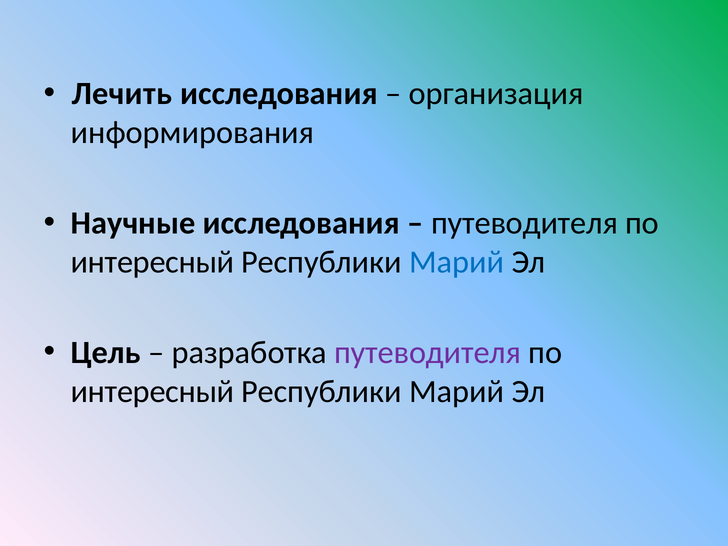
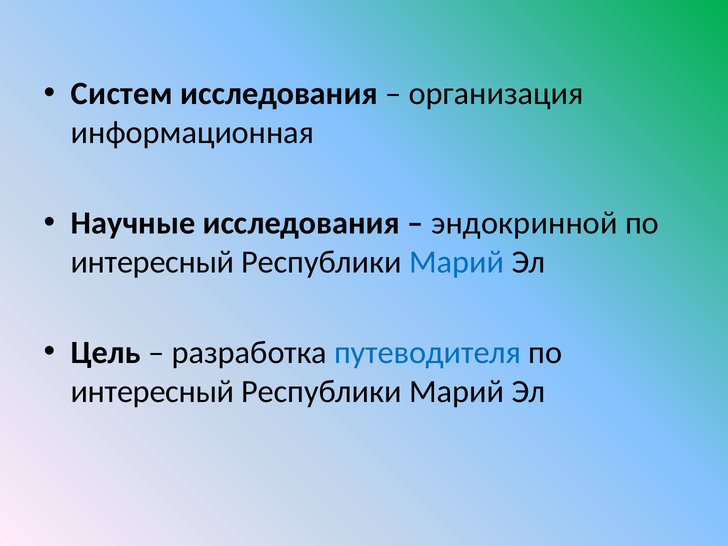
Лечить: Лечить -> Систем
информирования: информирования -> информационная
путеводителя at (525, 223): путеводителя -> эндокринной
путеводителя at (428, 352) colour: purple -> blue
